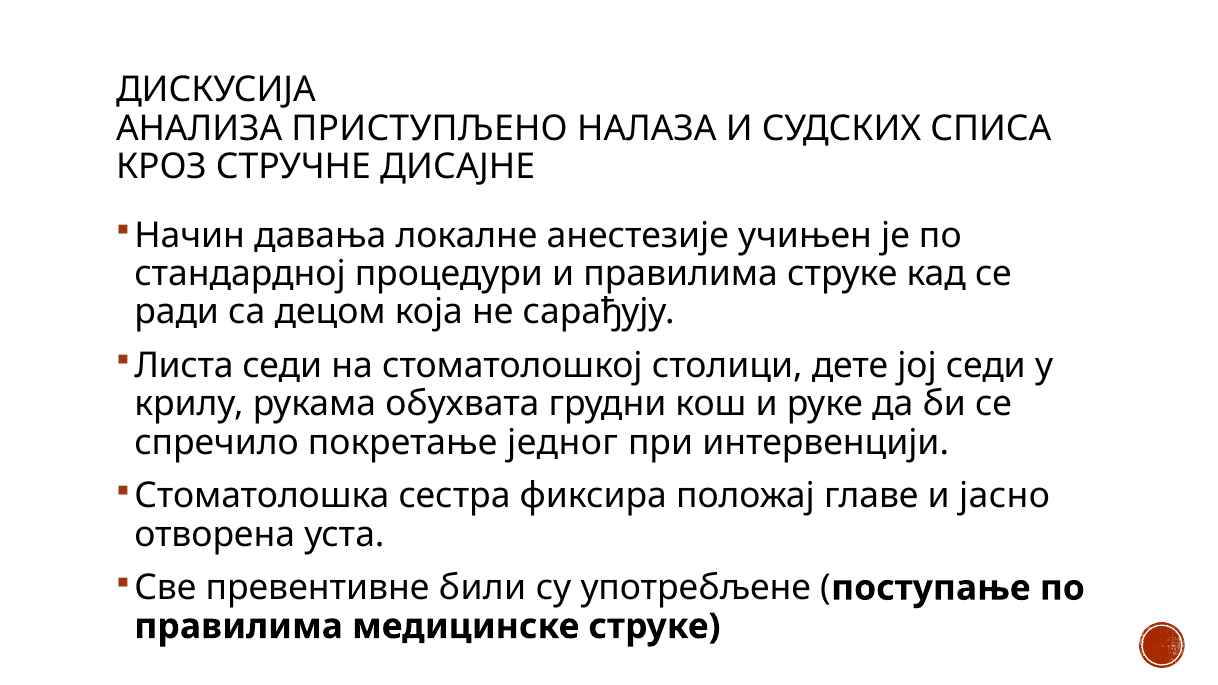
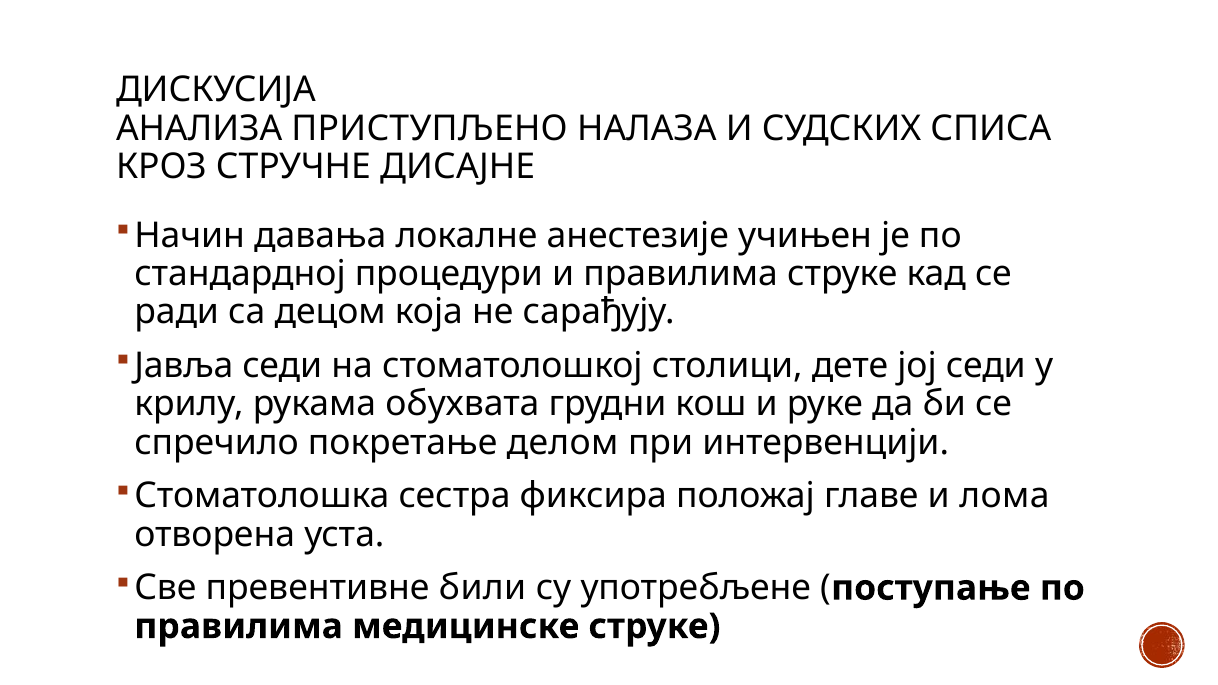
Листа: Листа -> Јавља
једног: једног -> делом
јасно: јасно -> лома
